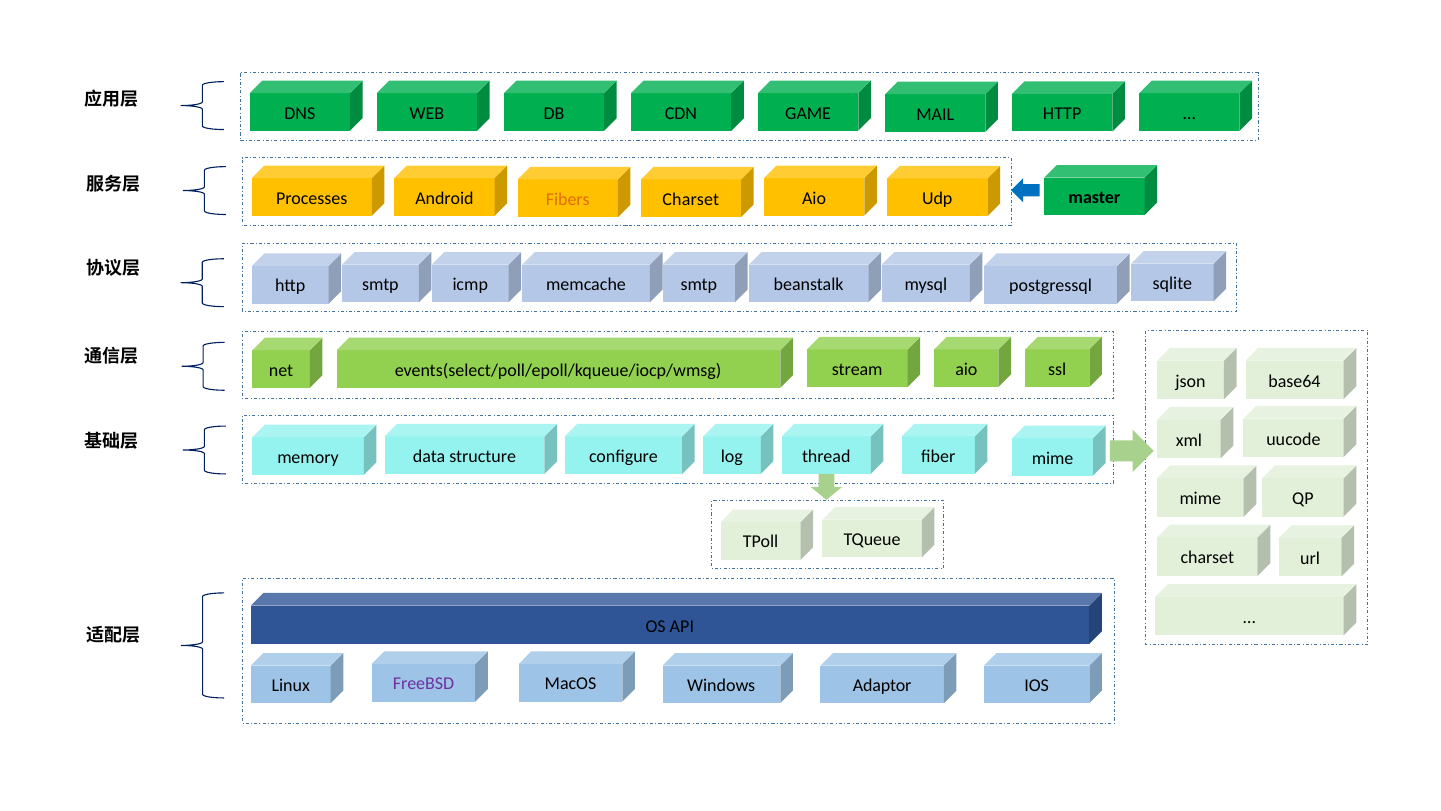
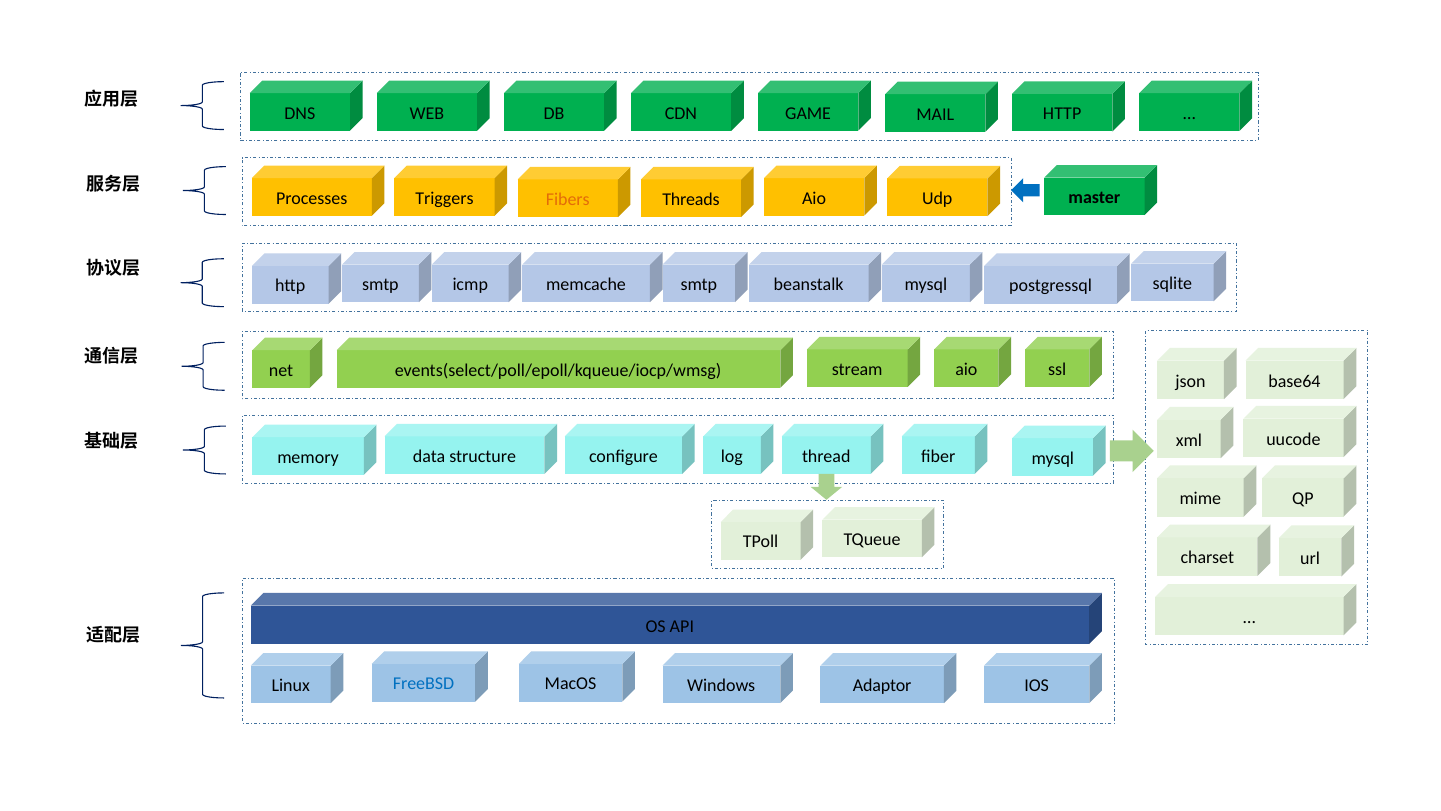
Android: Android -> Triggers
Charset at (691, 199): Charset -> Threads
mime at (1053, 458): mime -> mysql
FreeBSD colour: purple -> blue
